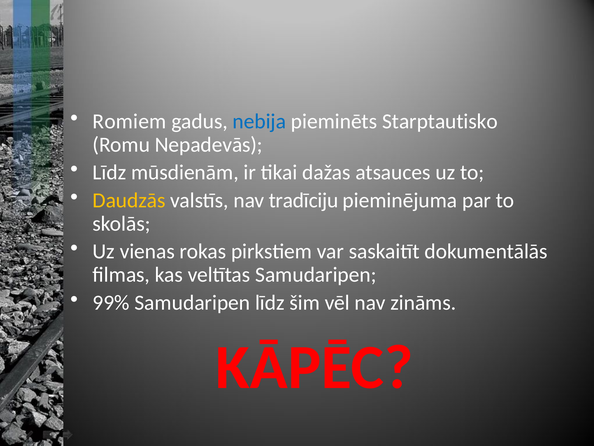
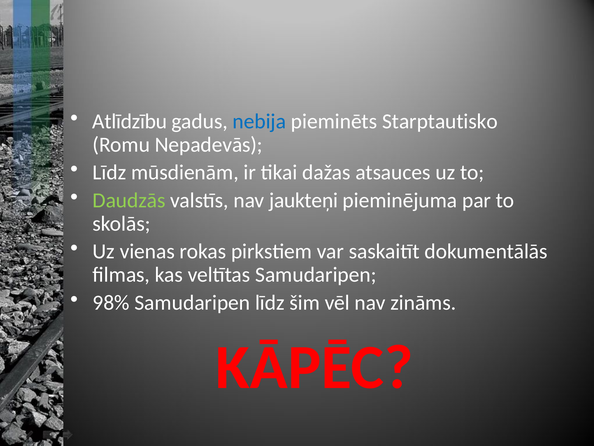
Romiem: Romiem -> Atlīdzību
Daudzās colour: yellow -> light green
tradīciju: tradīciju -> jaukteņi
99%: 99% -> 98%
